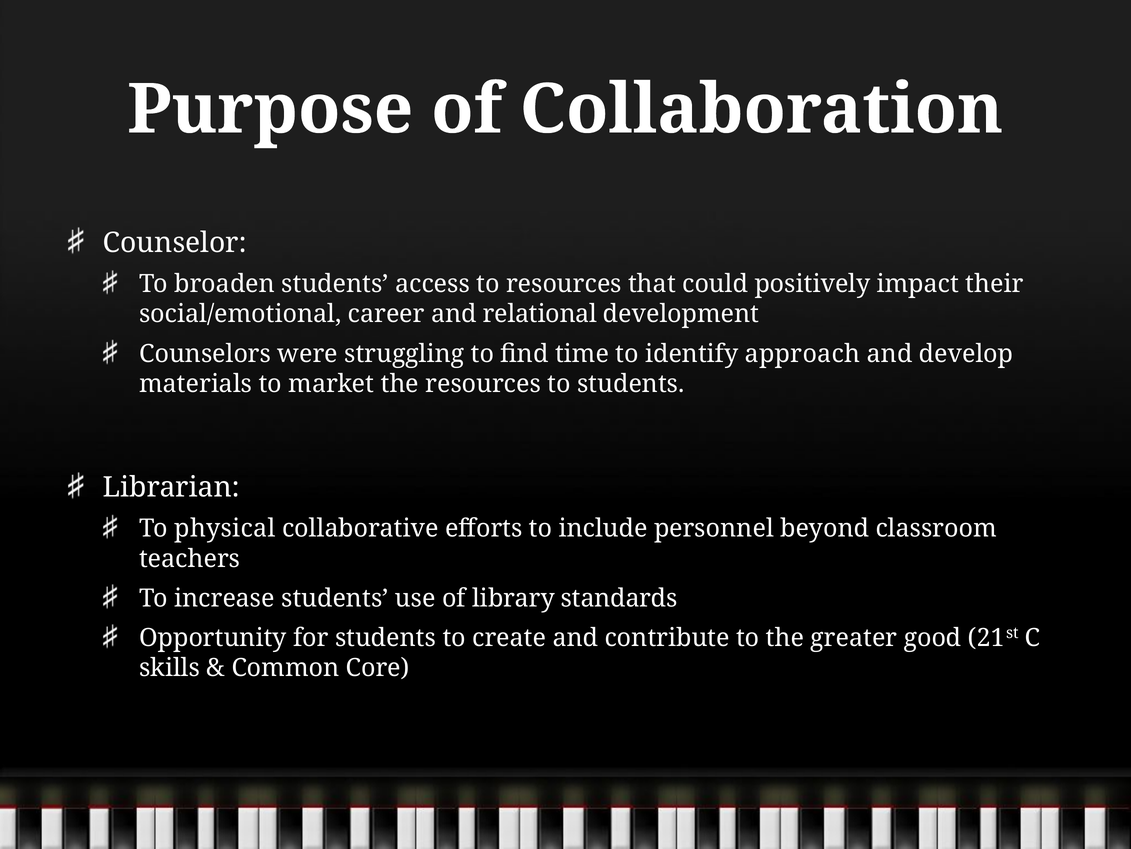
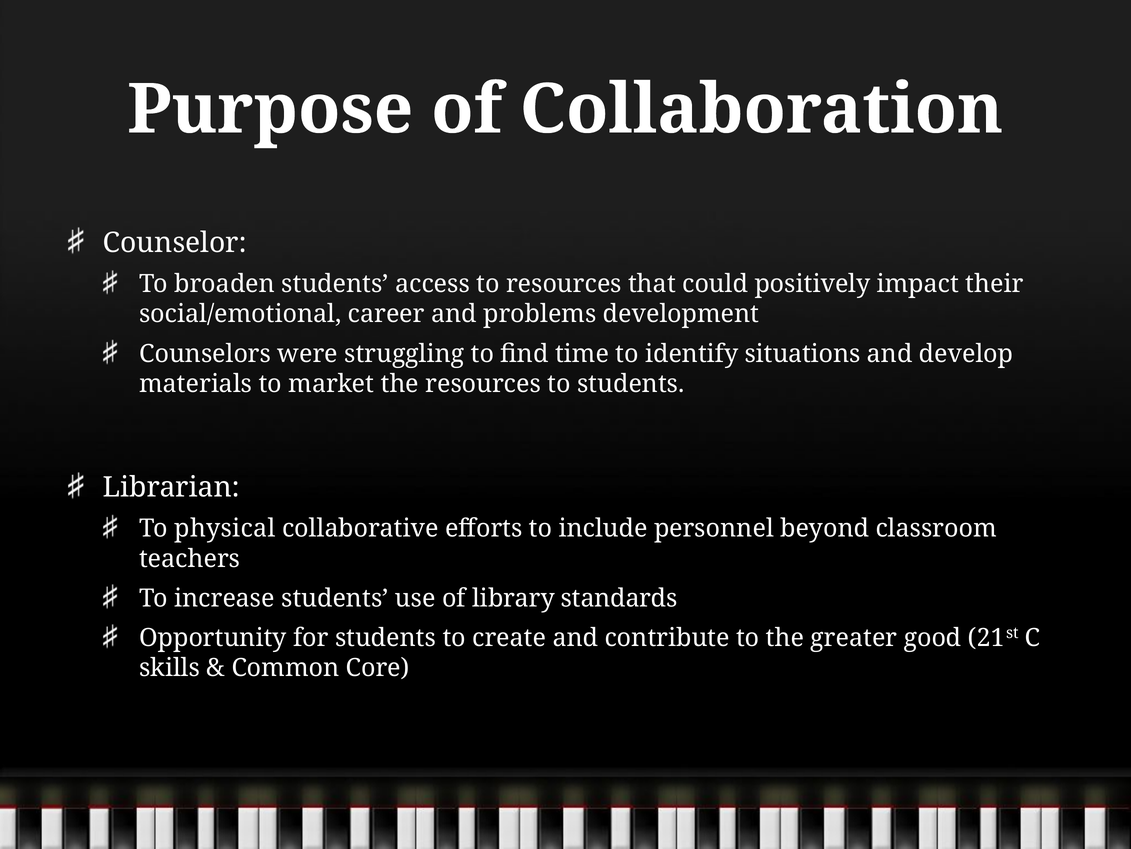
relational: relational -> problems
approach: approach -> situations
